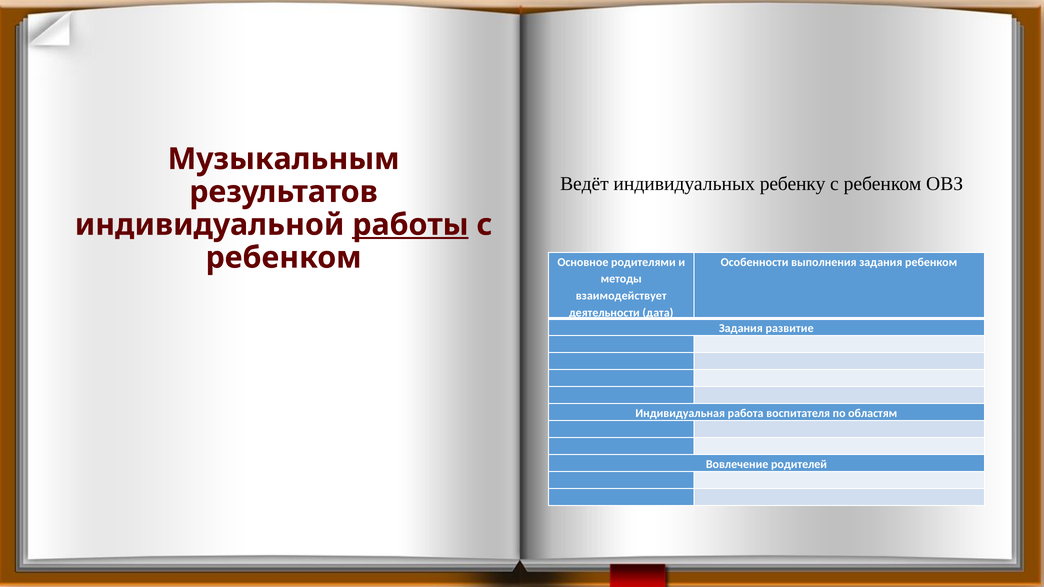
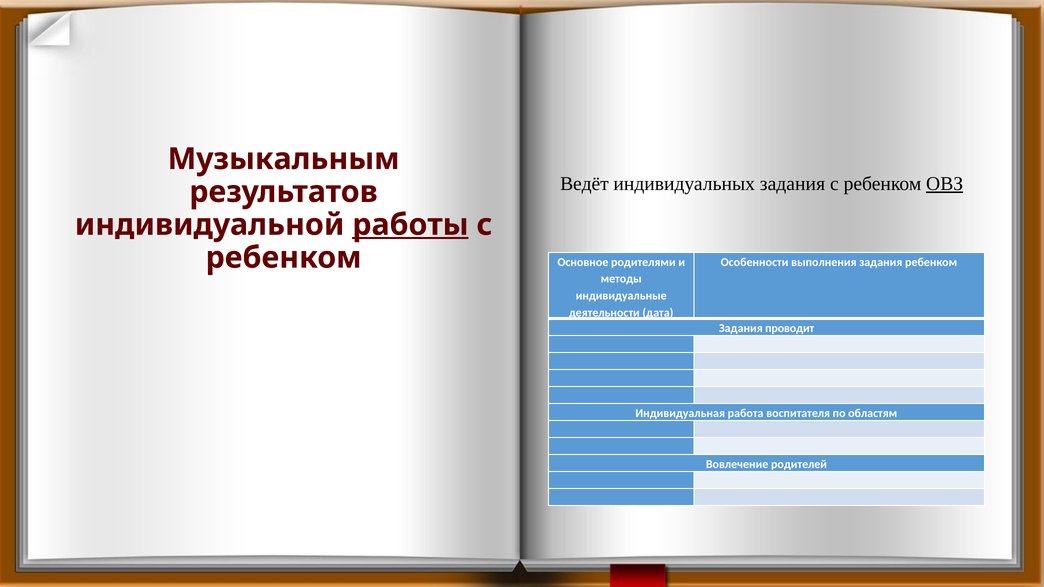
индивидуальных ребенку: ребенку -> задания
ОВЗ underline: none -> present
взаимодействует: взаимодействует -> индивидуальные
развитие: развитие -> проводит
